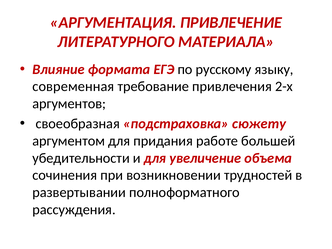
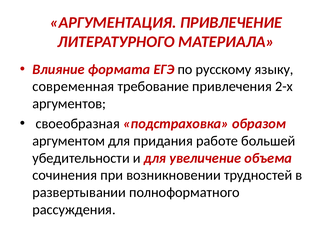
сюжету: сюжету -> образом
